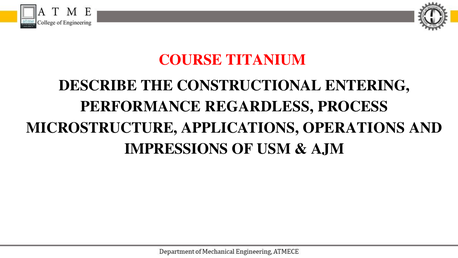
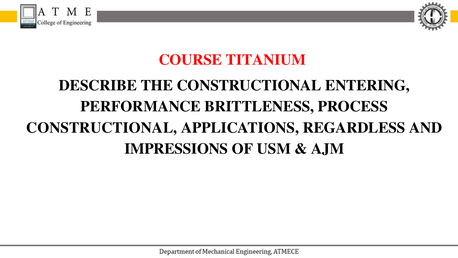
REGARDLESS: REGARDLESS -> BRITTLENESS
MICROSTRUCTURE at (102, 128): MICROSTRUCTURE -> CONSTRUCTIONAL
OPERATIONS: OPERATIONS -> REGARDLESS
